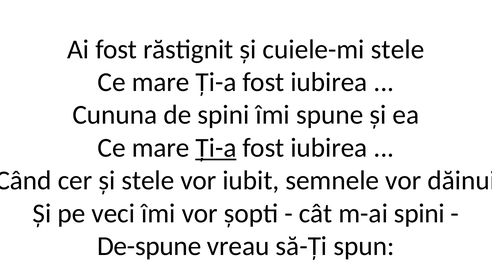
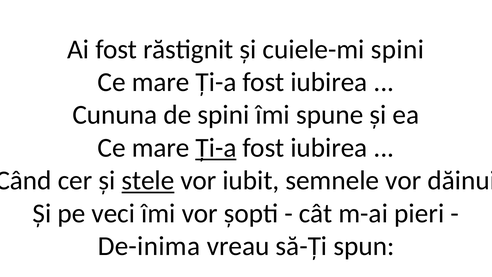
cuiele-mi stele: stele -> spini
stele at (148, 180) underline: none -> present
m-ai spini: spini -> pieri
De-spune: De-spune -> De-inima
